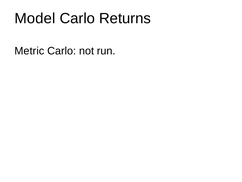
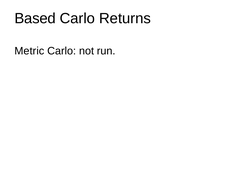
Model: Model -> Based
